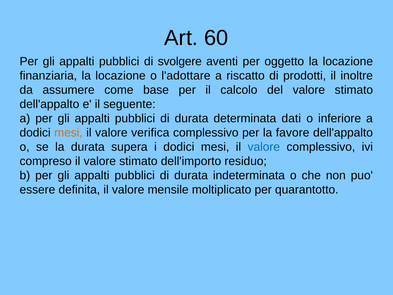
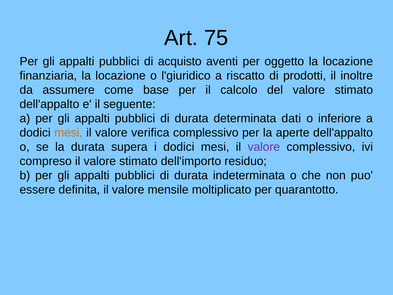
60: 60 -> 75
svolgere: svolgere -> acquisto
l'adottare: l'adottare -> l'giuridico
favore: favore -> aperte
valore at (264, 147) colour: blue -> purple
